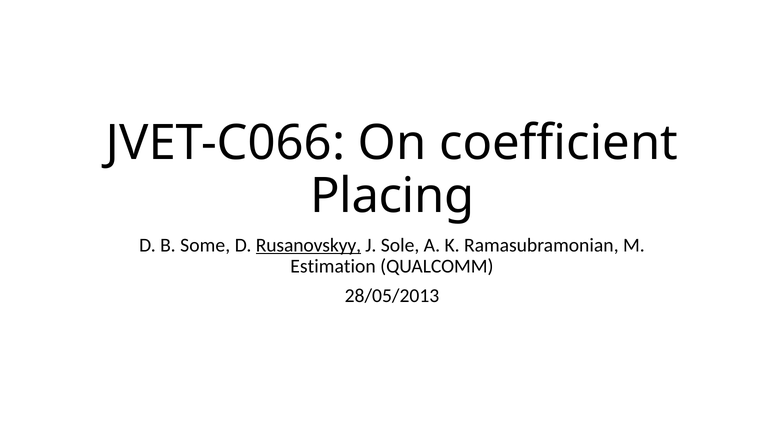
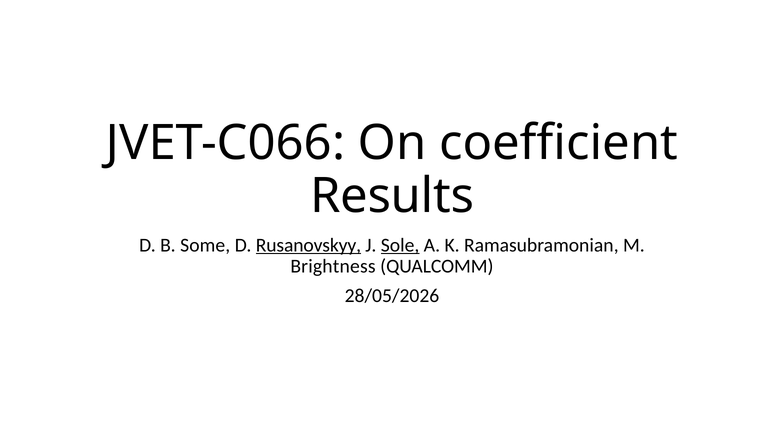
Placing: Placing -> Results
Sole underline: none -> present
Estimation: Estimation -> Brightness
28/05/2013: 28/05/2013 -> 28/05/2026
